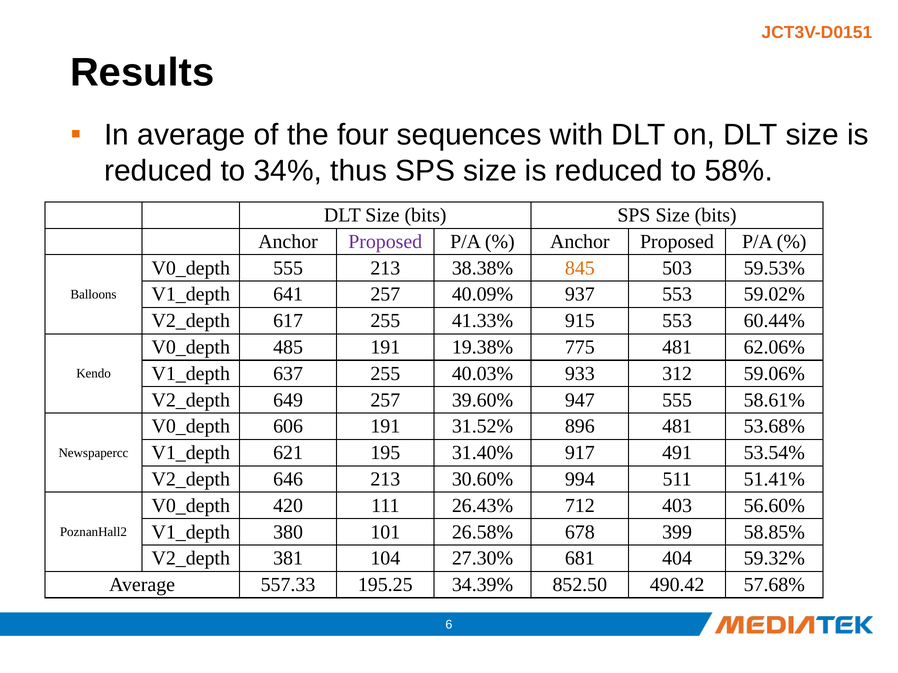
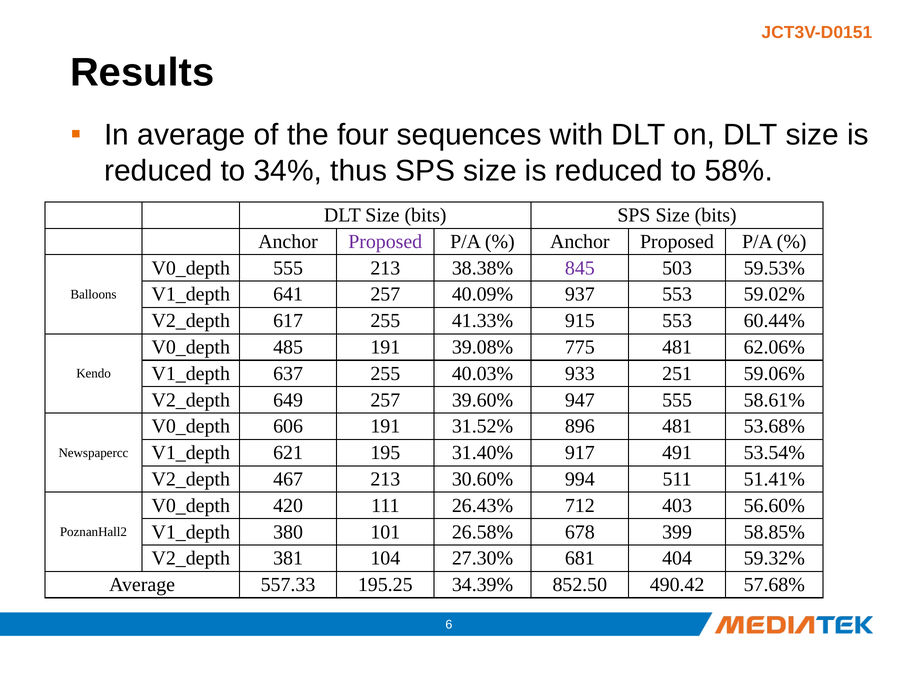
845 colour: orange -> purple
19.38%: 19.38% -> 39.08%
312: 312 -> 251
646: 646 -> 467
